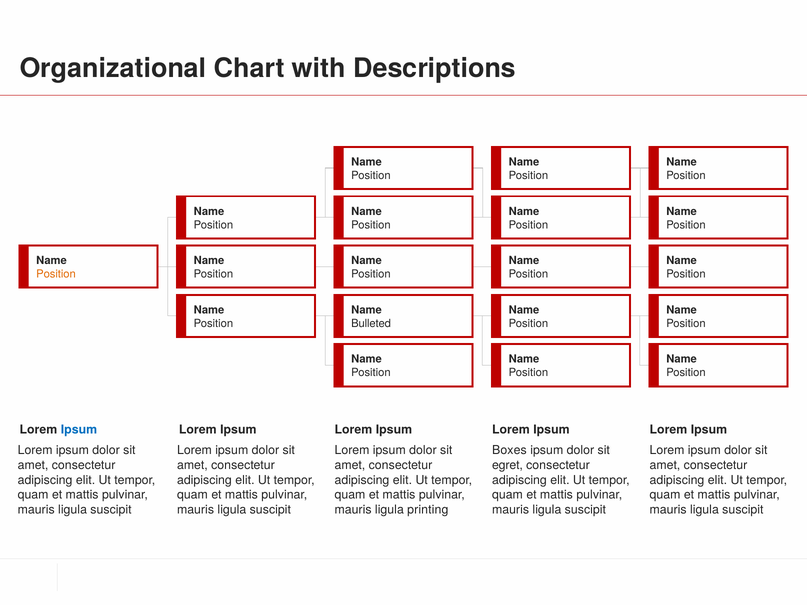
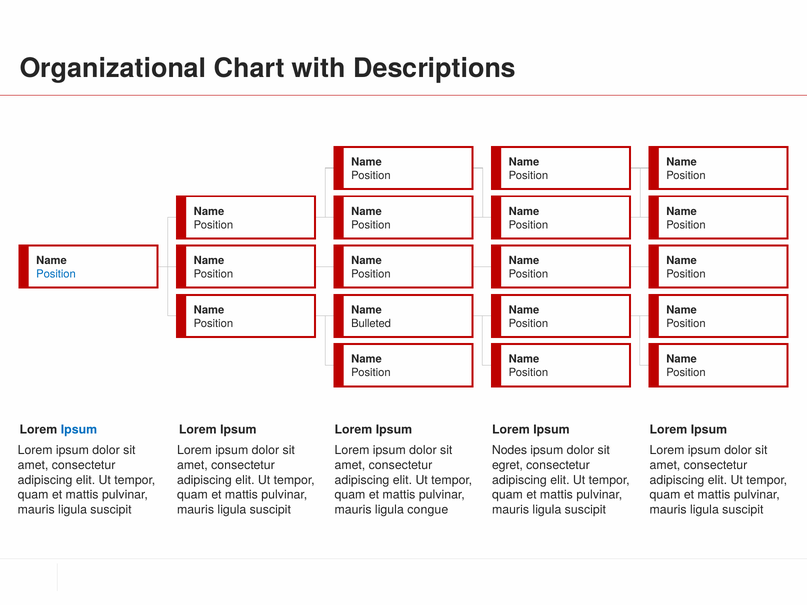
Position at (56, 274) colour: orange -> blue
Boxes: Boxes -> Nodes
printing: printing -> congue
